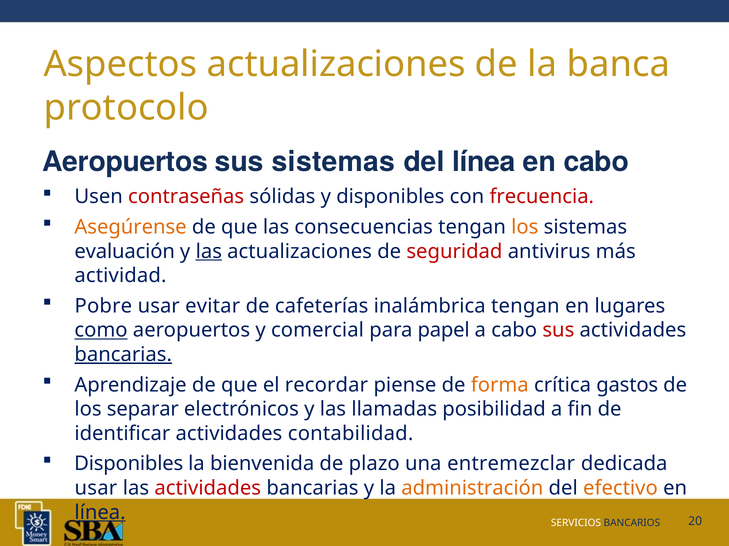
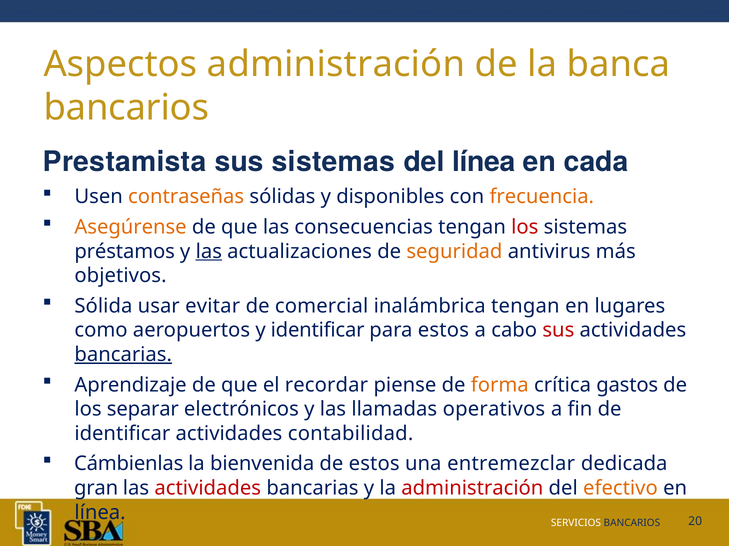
Aspectos actualizaciones: actualizaciones -> administración
protocolo at (126, 108): protocolo -> bancarios
Aeropuertos at (125, 162): Aeropuertos -> Prestamista
en cabo: cabo -> cada
contraseñas colour: red -> orange
frecuencia colour: red -> orange
los at (525, 227) colour: orange -> red
evaluación: evaluación -> préstamos
seguridad colour: red -> orange
actividad: actividad -> objetivos
Pobre: Pobre -> Sólida
cafeterías: cafeterías -> comercial
como underline: present -> none
y comercial: comercial -> identificar
para papel: papel -> estos
posibilidad: posibilidad -> operativos
Disponibles at (129, 464): Disponibles -> Cámbienlas
de plazo: plazo -> estos
usar at (96, 489): usar -> gran
administración at (472, 489) colour: orange -> red
línea at (100, 513) underline: present -> none
